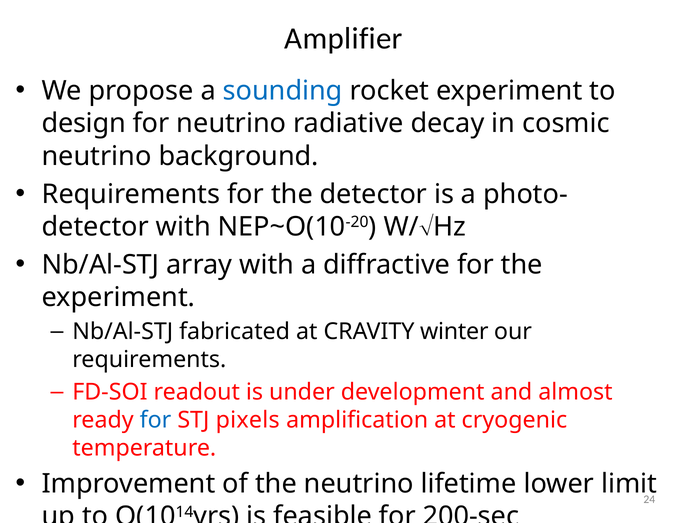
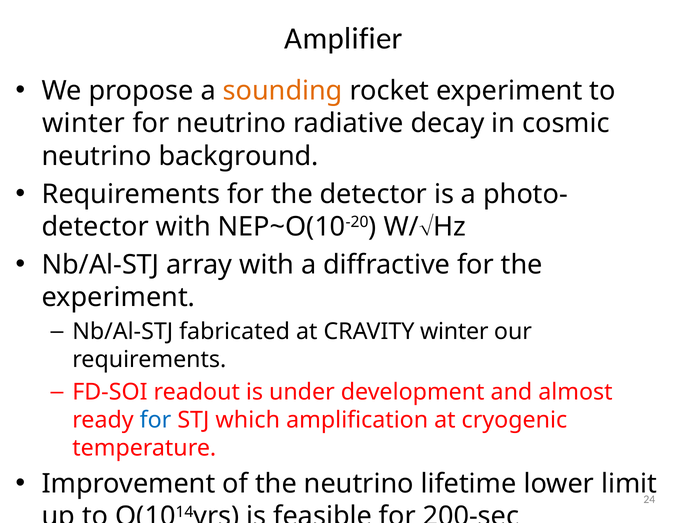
sounding colour: blue -> orange
design at (84, 123): design -> winter
pixels: pixels -> which
